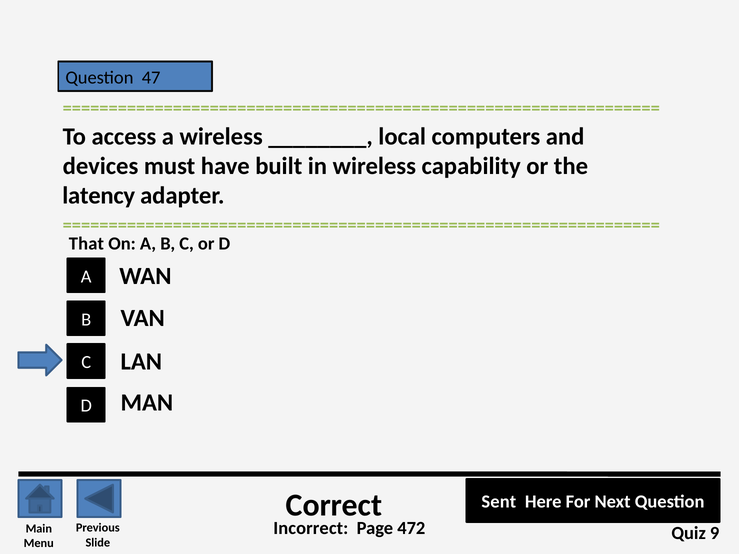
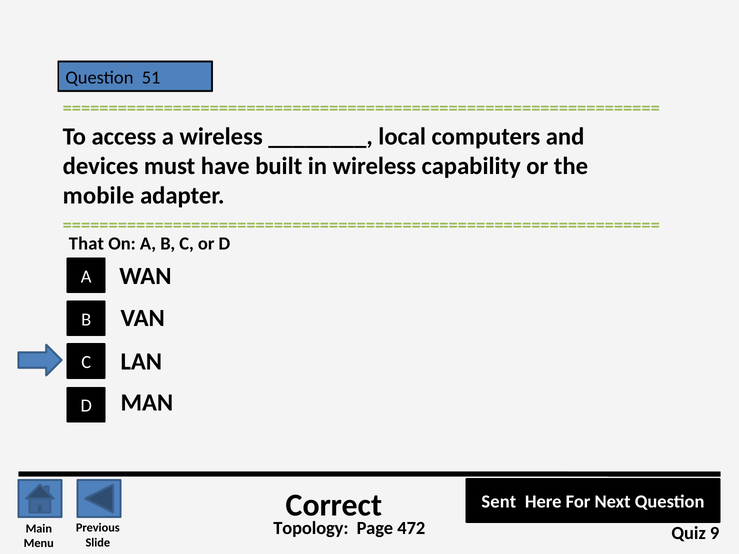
47: 47 -> 51
latency: latency -> mobile
Incorrect: Incorrect -> Topology
